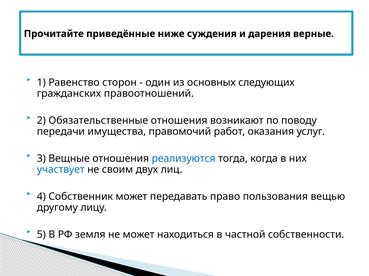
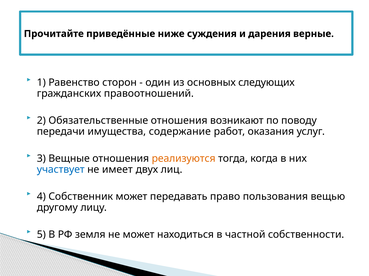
правомочий: правомочий -> содержание
реализуются colour: blue -> orange
своим: своим -> имеет
